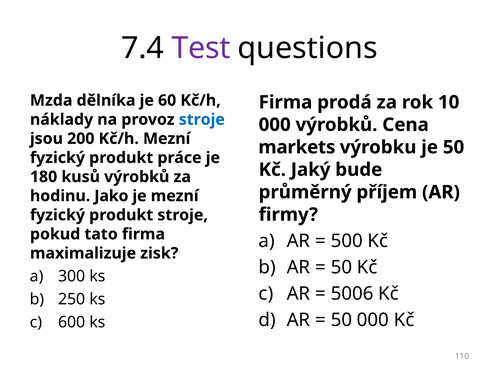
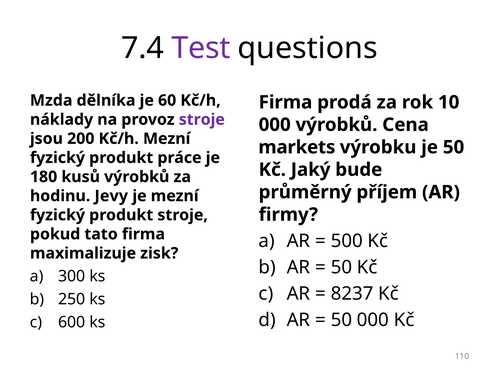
stroje at (202, 120) colour: blue -> purple
Jako: Jako -> Jevy
5006: 5006 -> 8237
